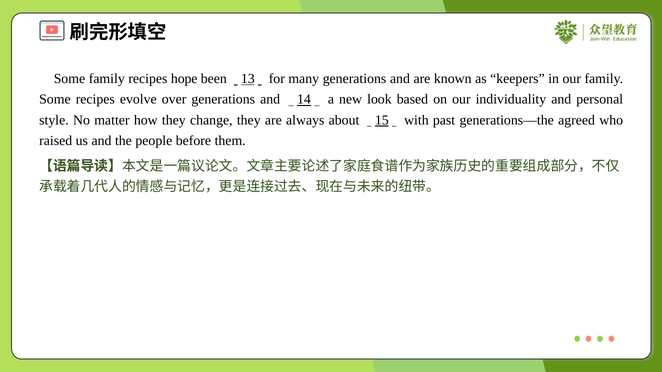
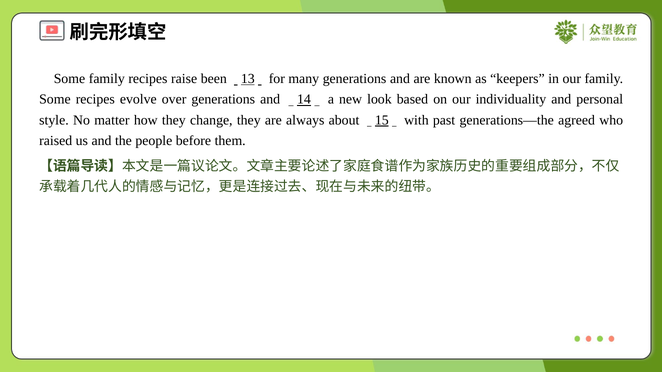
hope: hope -> raise
